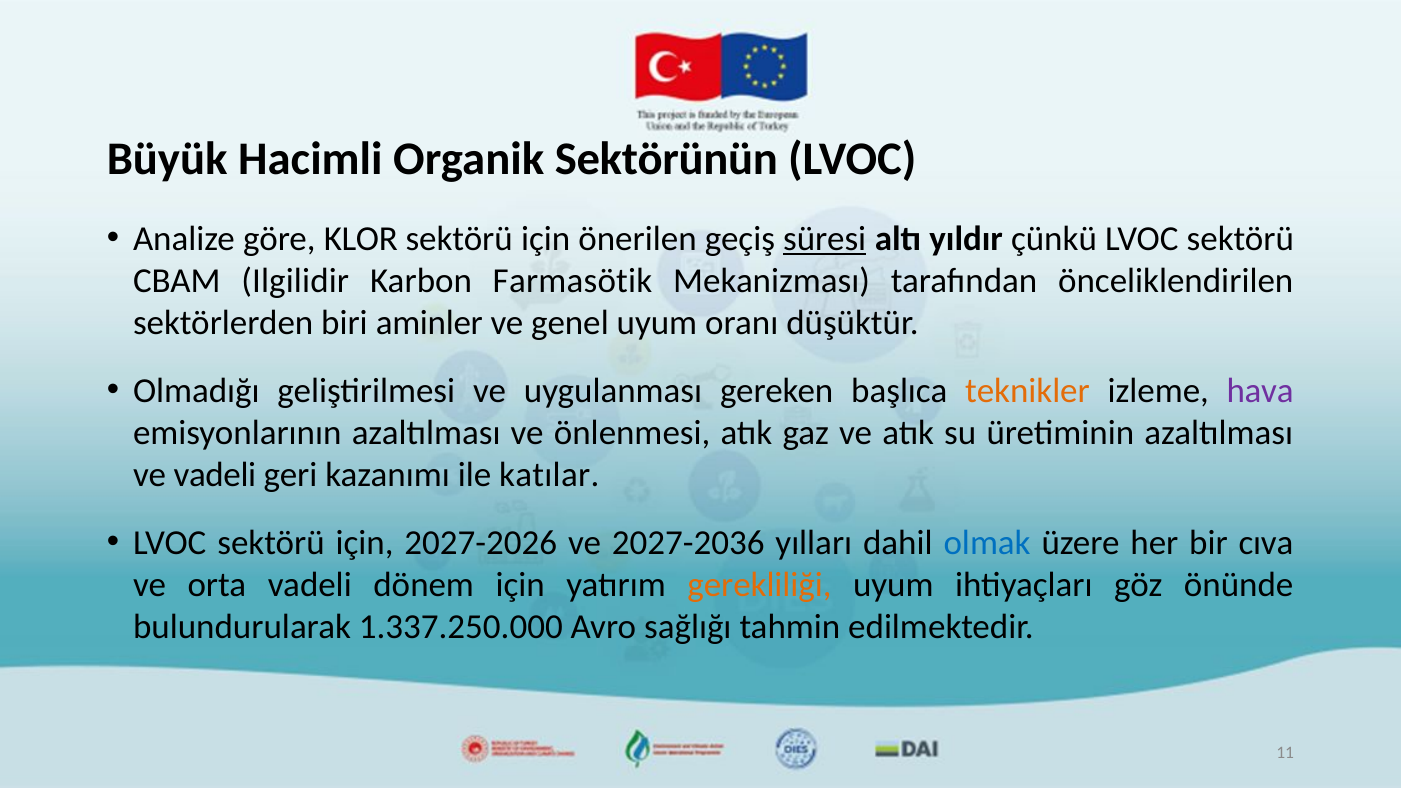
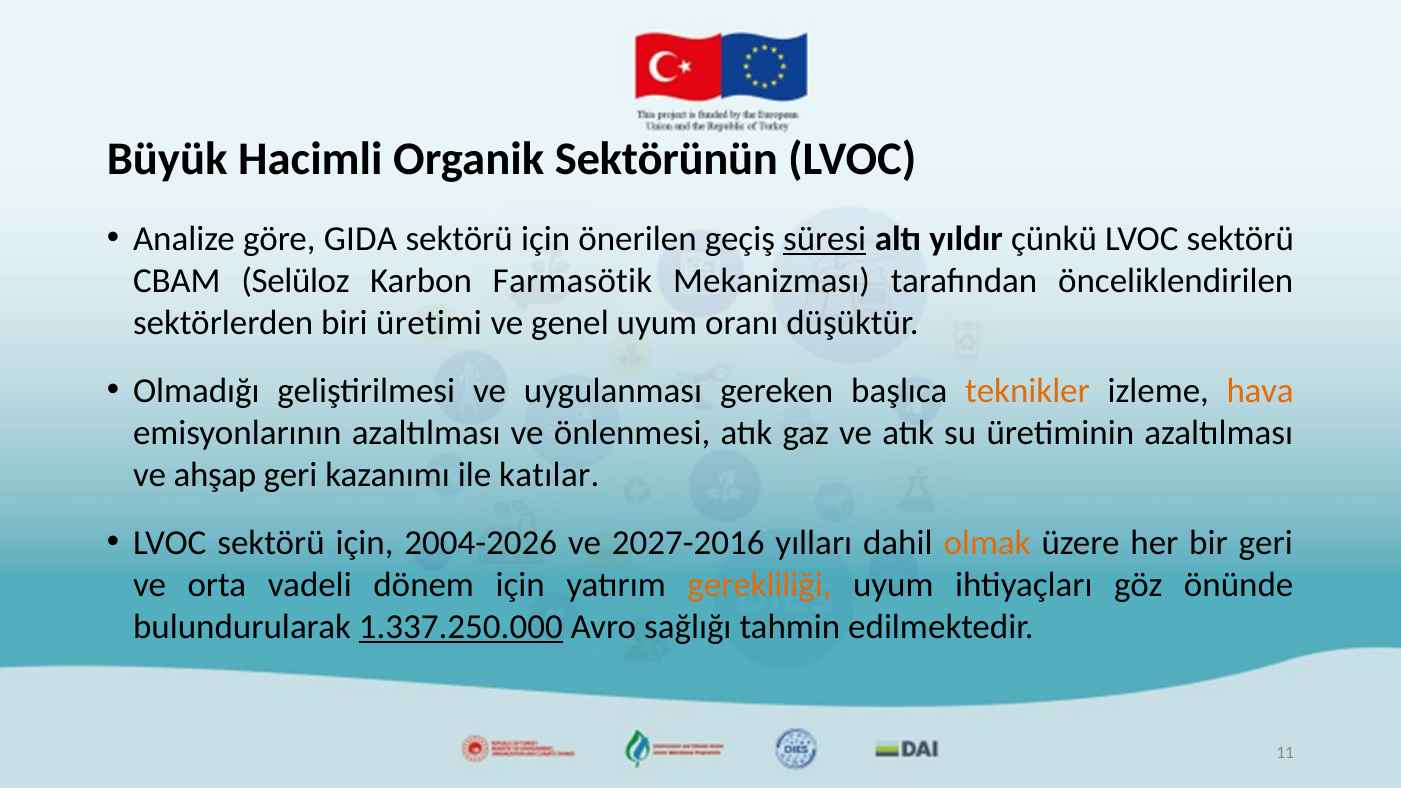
KLOR: KLOR -> GIDA
Ilgilidir: Ilgilidir -> Selüloz
aminler: aminler -> üretimi
hava colour: purple -> orange
ve vadeli: vadeli -> ahşap
2027-2026: 2027-2026 -> 2004-2026
2027-2036: 2027-2036 -> 2027-2016
olmak colour: blue -> orange
bir cıva: cıva -> geri
1.337.250.000 underline: none -> present
